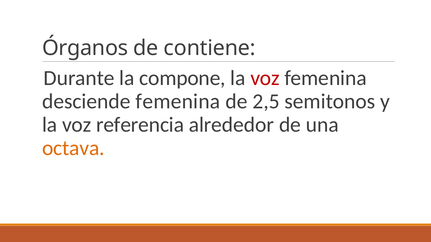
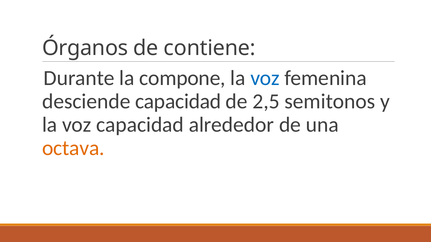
voz at (265, 78) colour: red -> blue
desciende femenina: femenina -> capacidad
voz referencia: referencia -> capacidad
